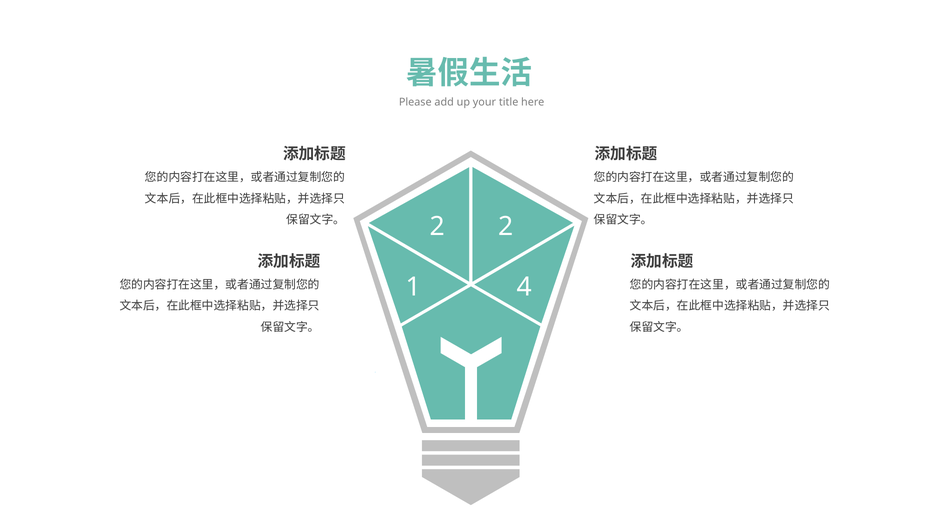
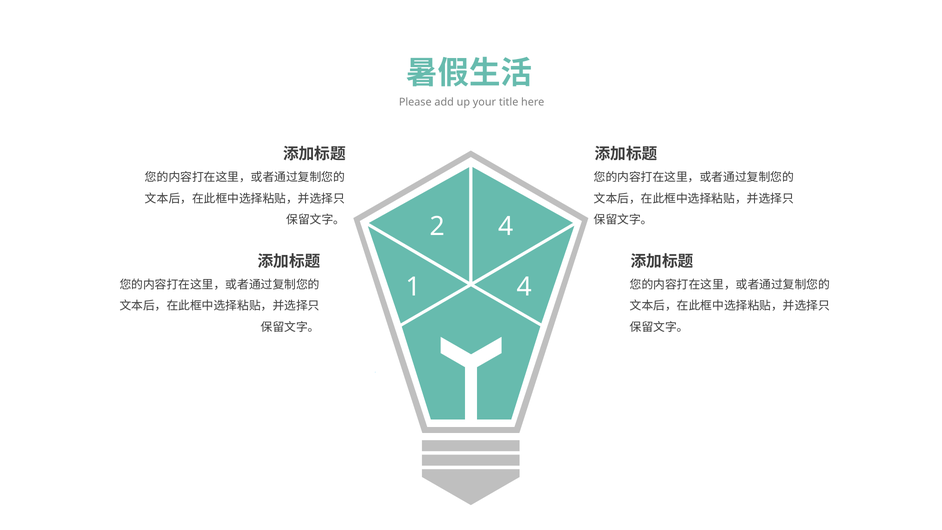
2 2: 2 -> 4
